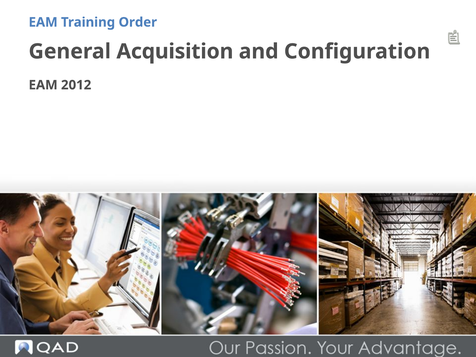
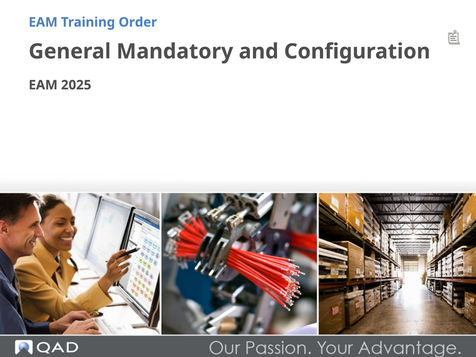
Acquisition: Acquisition -> Mandatory
2012: 2012 -> 2025
